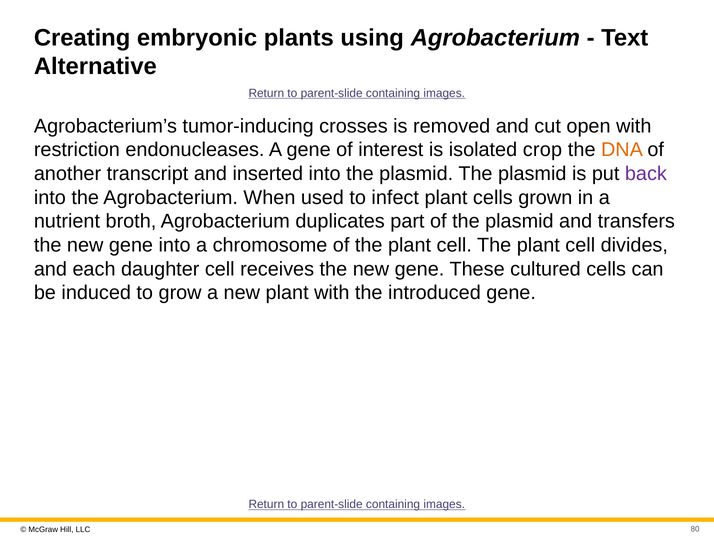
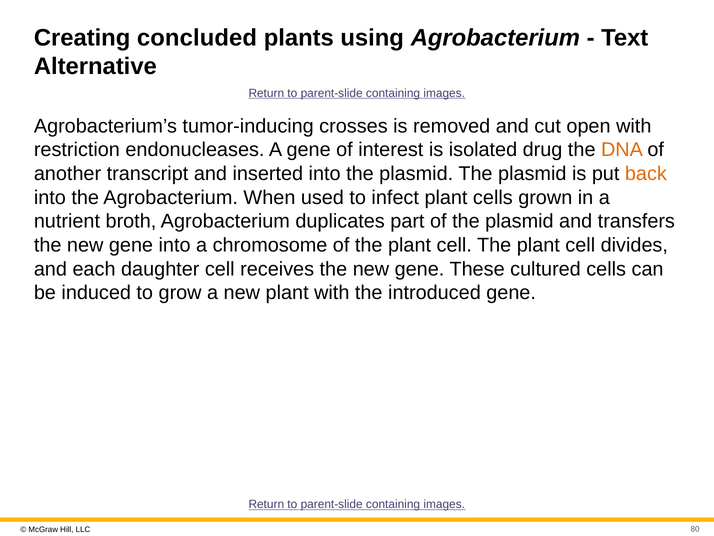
embryonic: embryonic -> concluded
crop: crop -> drug
back colour: purple -> orange
